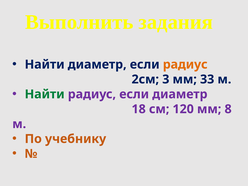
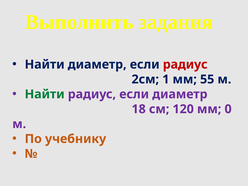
радиус at (185, 64) colour: orange -> red
3: 3 -> 1
33: 33 -> 55
8: 8 -> 0
